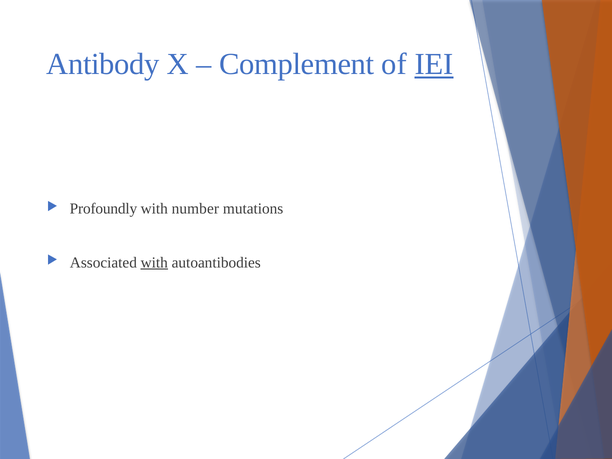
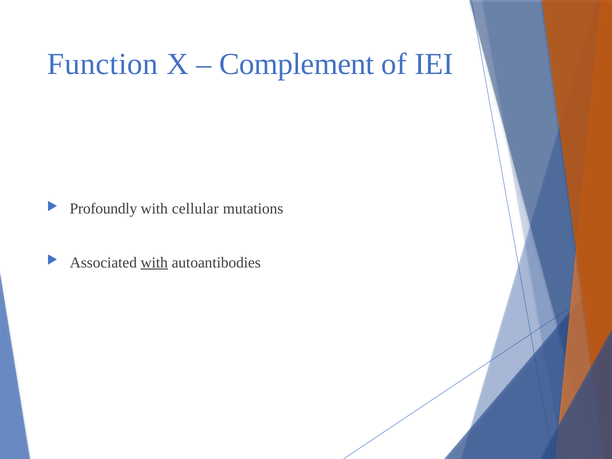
Antibody: Antibody -> Function
IEI underline: present -> none
number: number -> cellular
